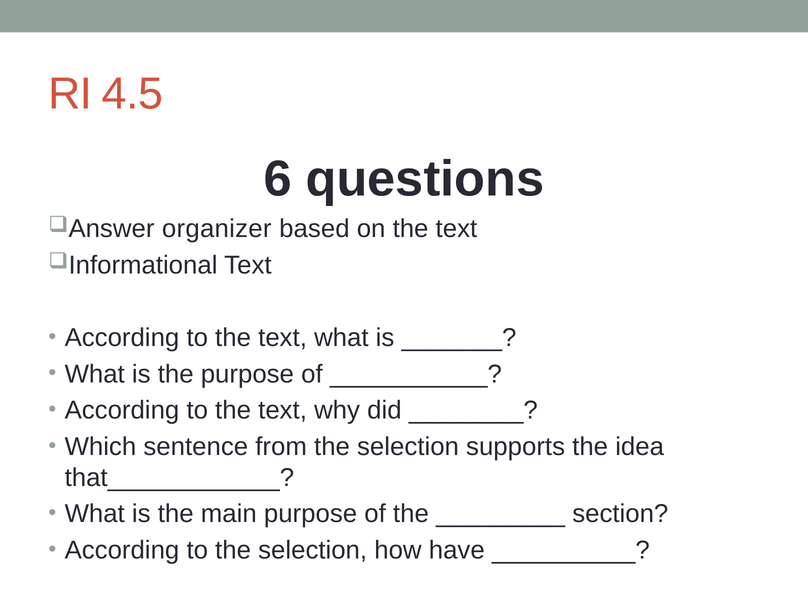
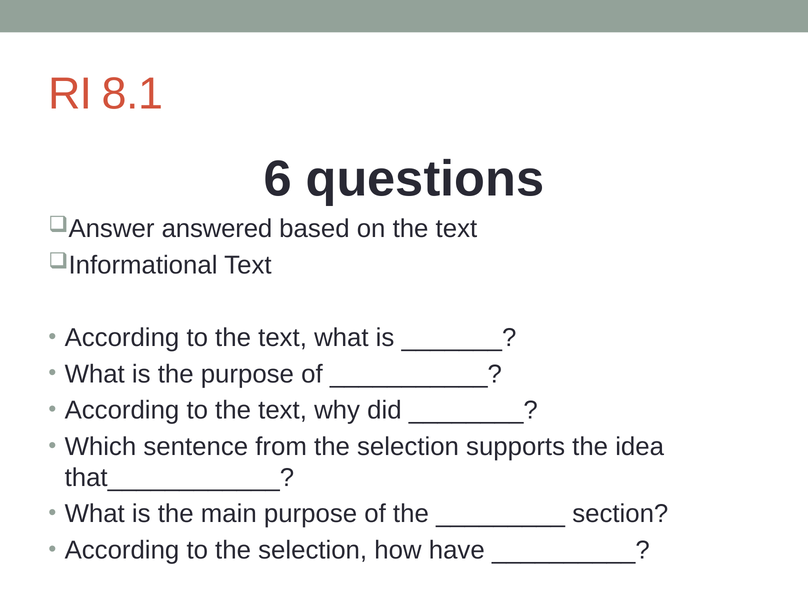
4.5: 4.5 -> 8.1
organizer: organizer -> answered
